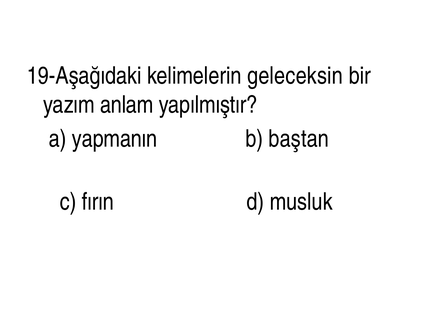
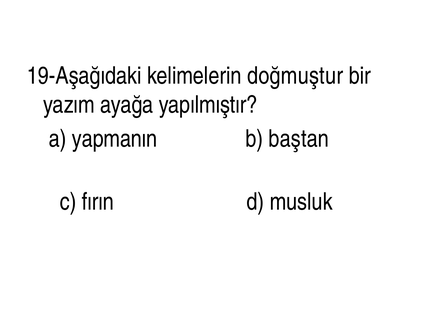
geleceksin: geleceksin -> doğmuştur
anlam: anlam -> ayağa
